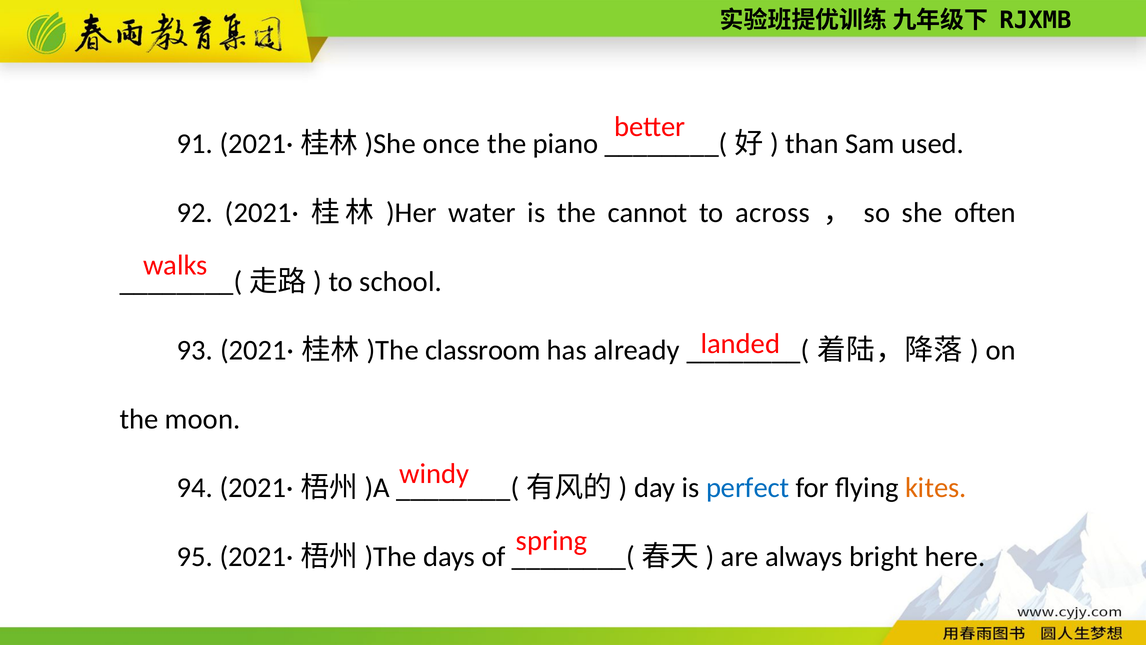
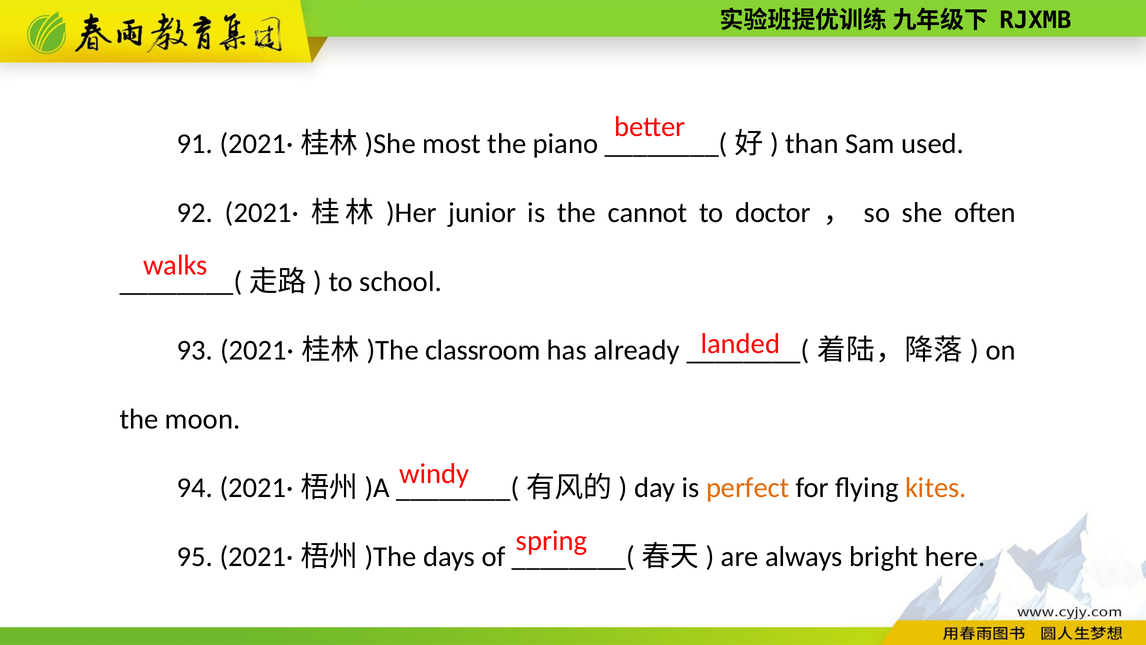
once: once -> most
water: water -> junior
across: across -> doctor
perfect colour: blue -> orange
